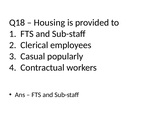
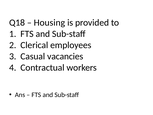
popularly: popularly -> vacancies
